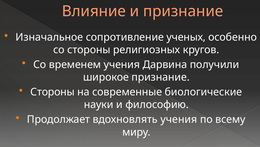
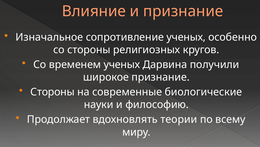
временем учения: учения -> ученых
вдохновлять учения: учения -> теории
